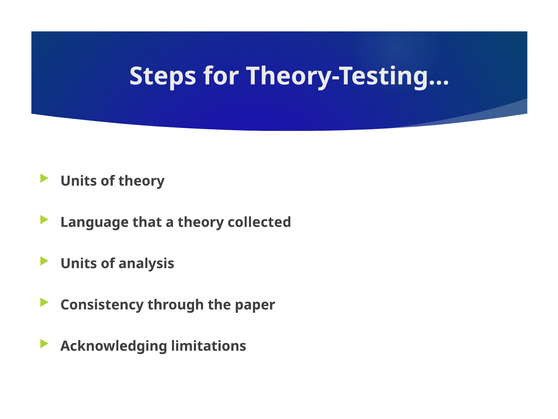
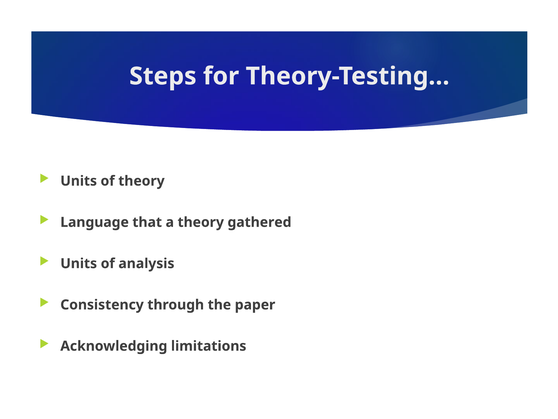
collected: collected -> gathered
